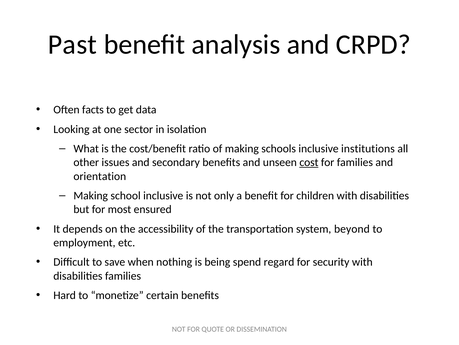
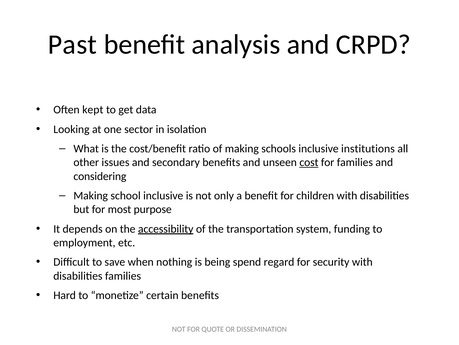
facts: facts -> kept
orientation: orientation -> considering
ensured: ensured -> purpose
accessibility underline: none -> present
beyond: beyond -> funding
